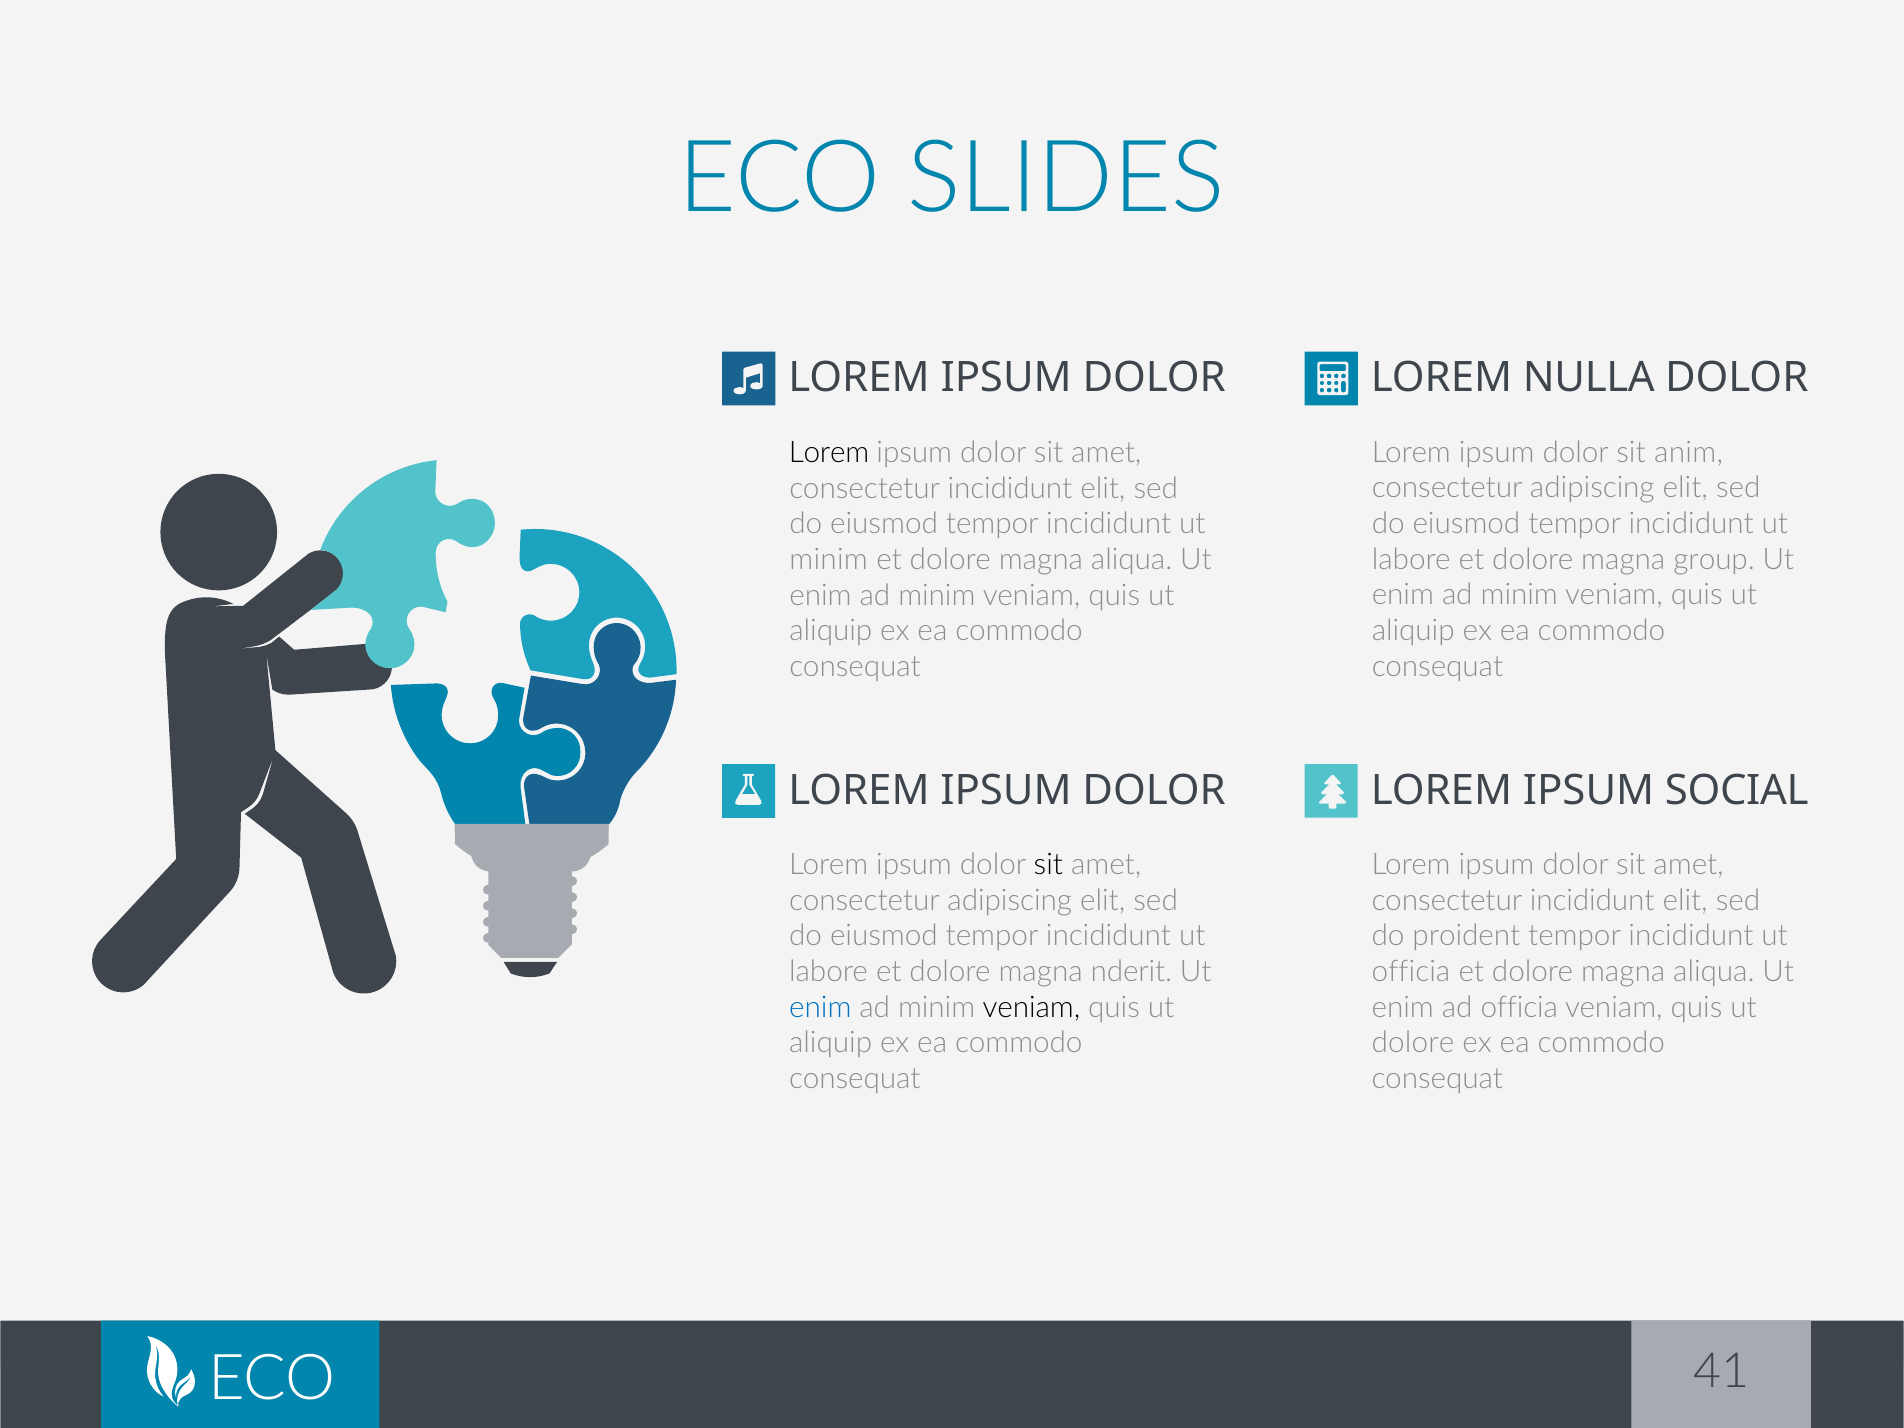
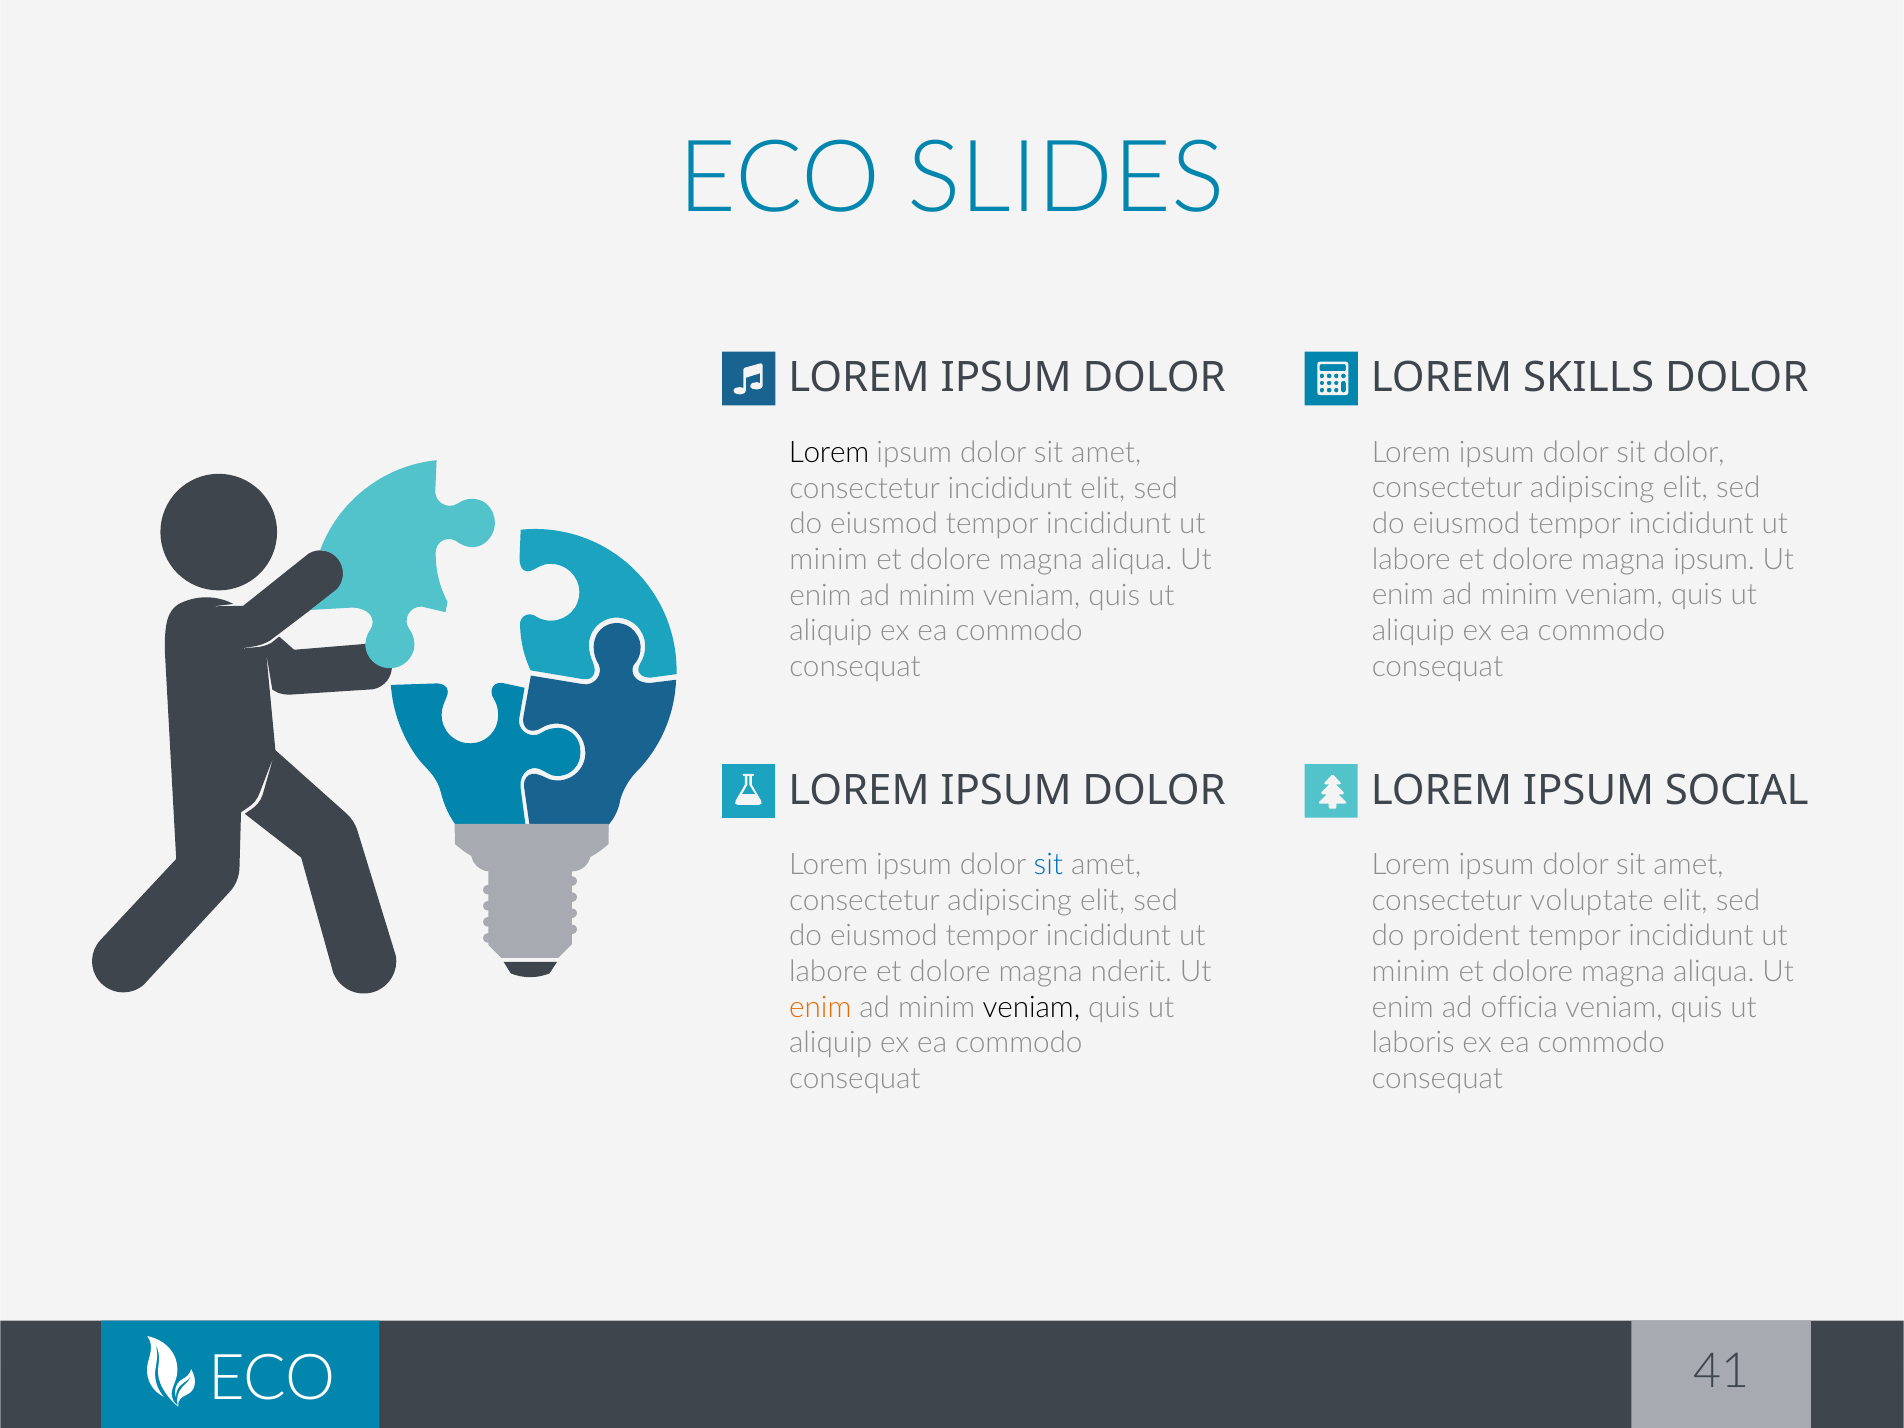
NULLA: NULLA -> SKILLS
sit anim: anim -> dolor
magna group: group -> ipsum
sit at (1048, 865) colour: black -> blue
incididunt at (1592, 901): incididunt -> voluptate
officia at (1411, 972): officia -> minim
enim at (820, 1007) colour: blue -> orange
dolore at (1413, 1043): dolore -> laboris
